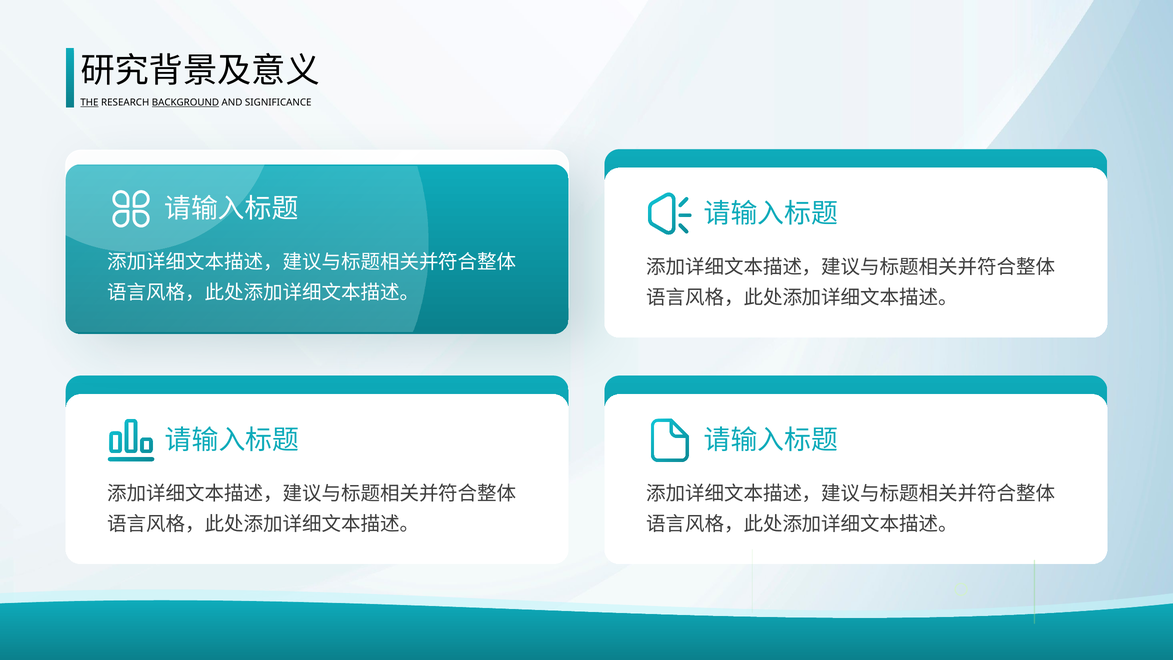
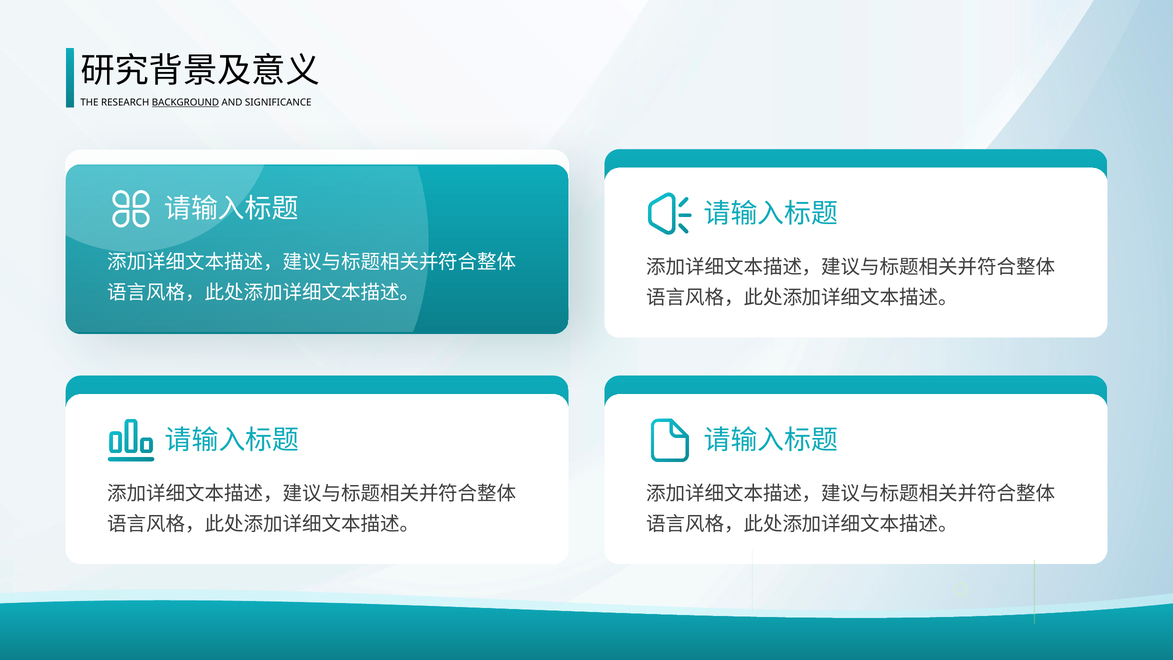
THE underline: present -> none
